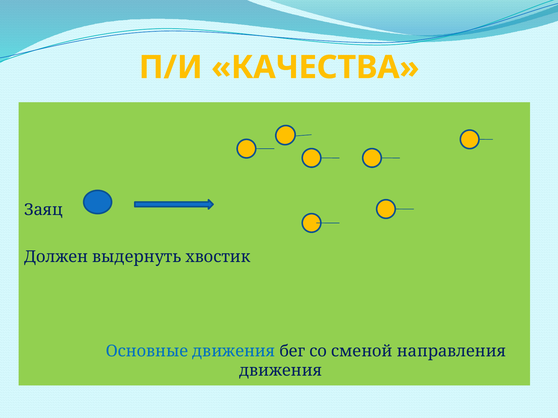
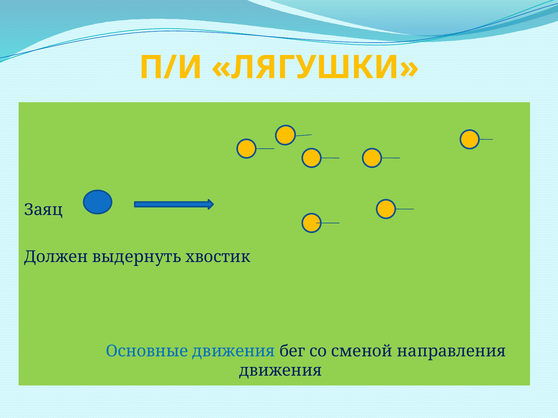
КАЧЕСТВА: КАЧЕСТВА -> ЛЯГУШКИ
